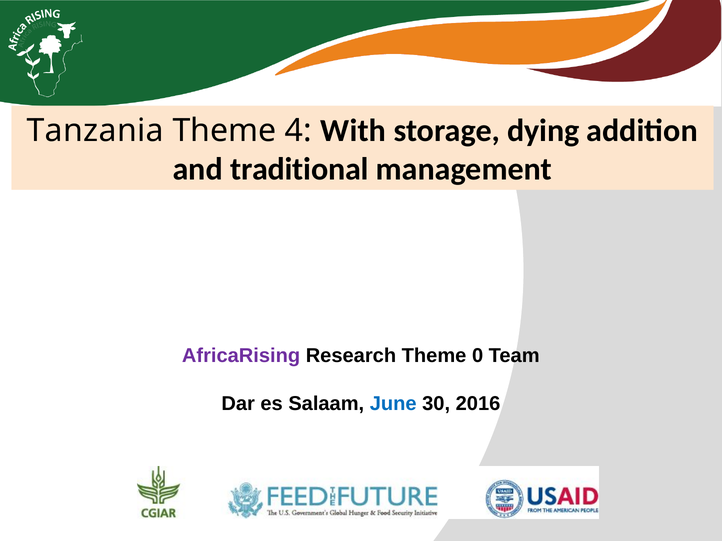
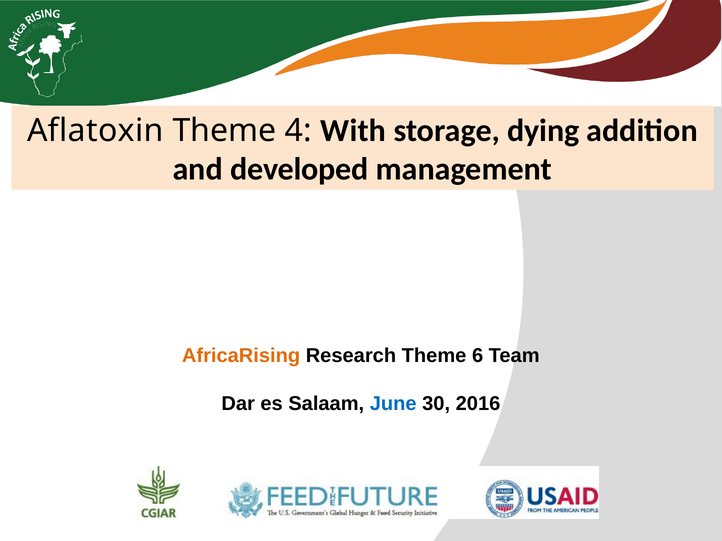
Tanzania: Tanzania -> Aflatoxin
traditional: traditional -> developed
AfricaRising colour: purple -> orange
0: 0 -> 6
